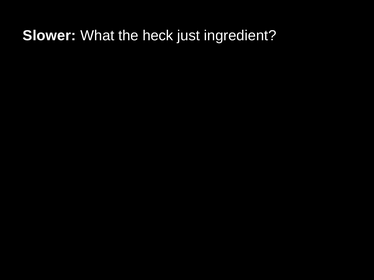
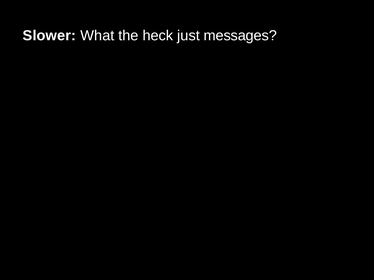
ingredient: ingredient -> messages
